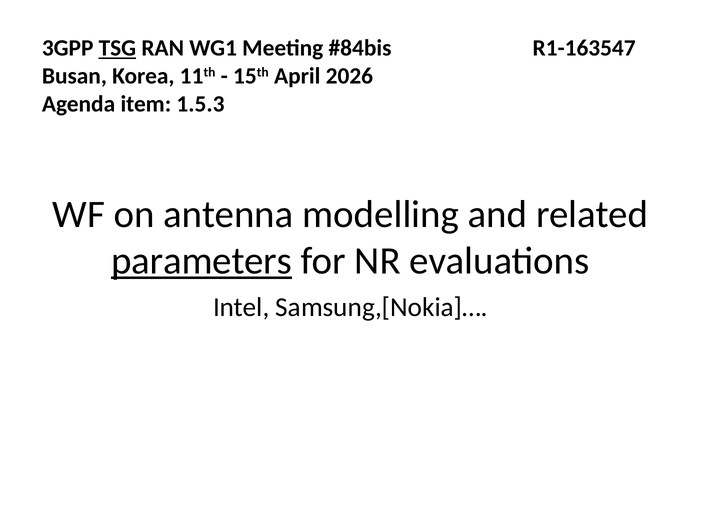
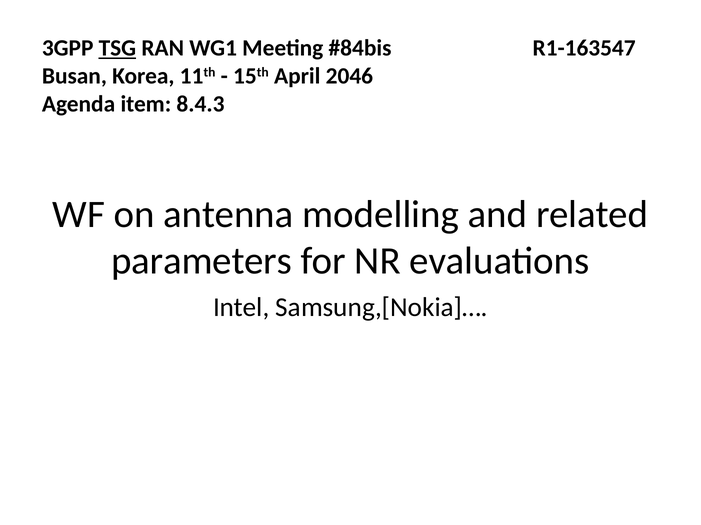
2026: 2026 -> 2046
1.5.3: 1.5.3 -> 8.4.3
parameters underline: present -> none
